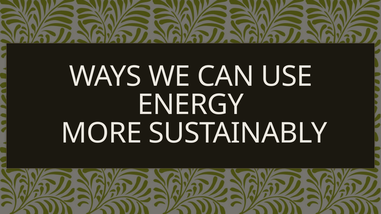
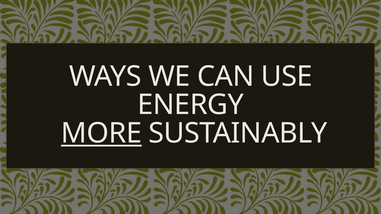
MORE underline: none -> present
